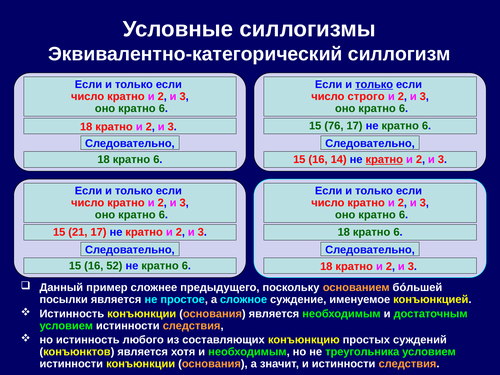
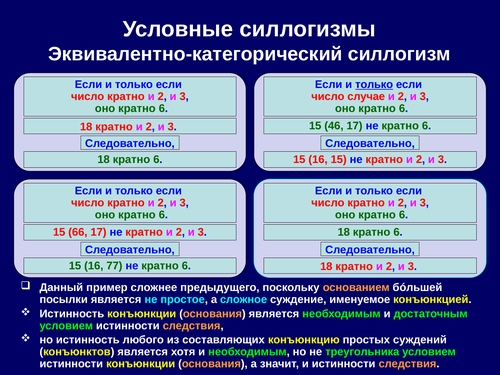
строго: строго -> случае
76: 76 -> 46
16 14: 14 -> 15
кратно at (384, 159) underline: present -> none
21: 21 -> 66
52: 52 -> 77
